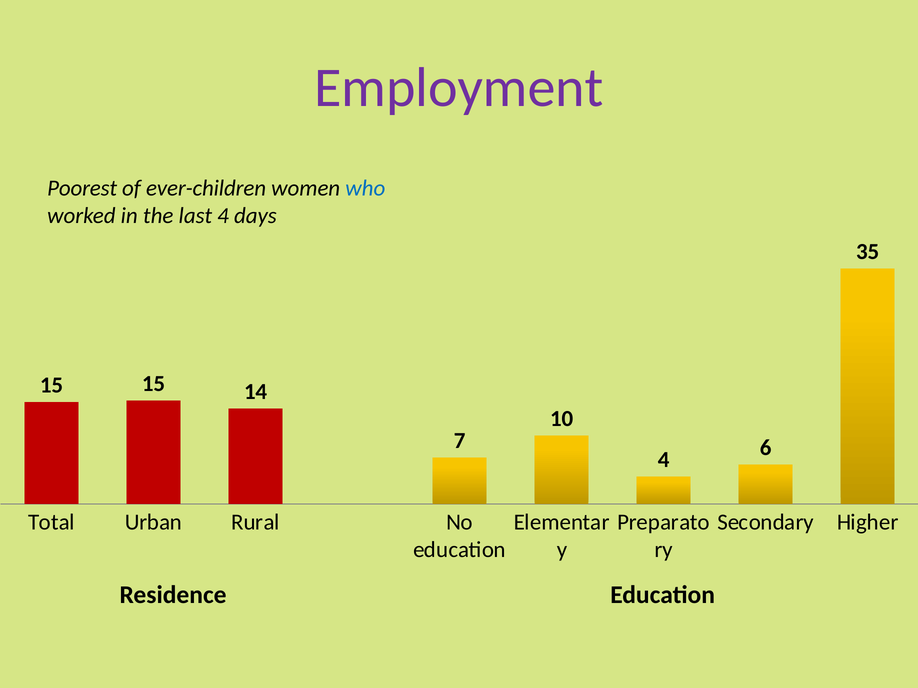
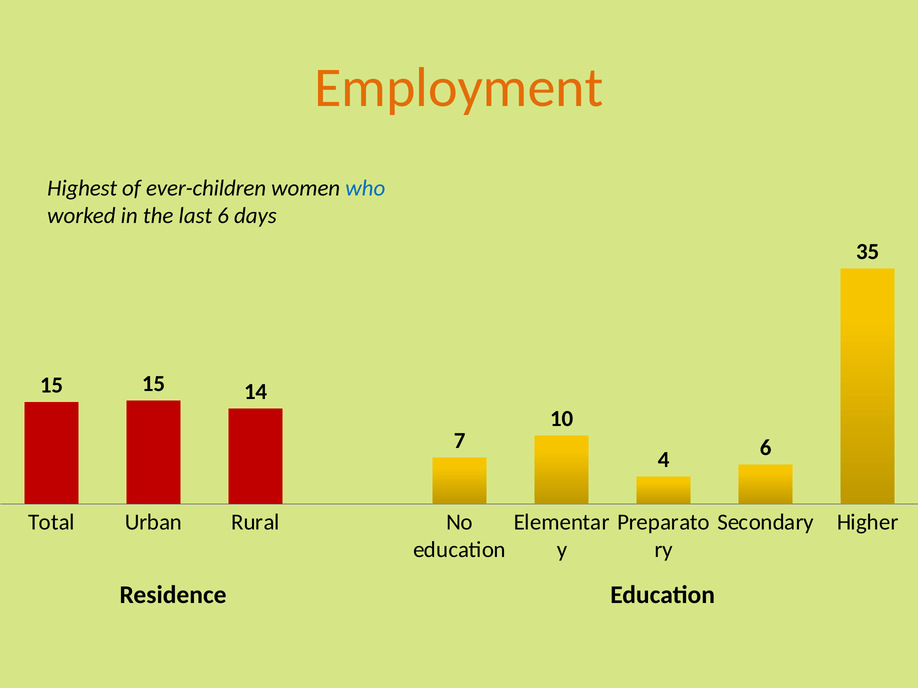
Employment colour: purple -> orange
Poorest: Poorest -> Highest
last 4: 4 -> 6
